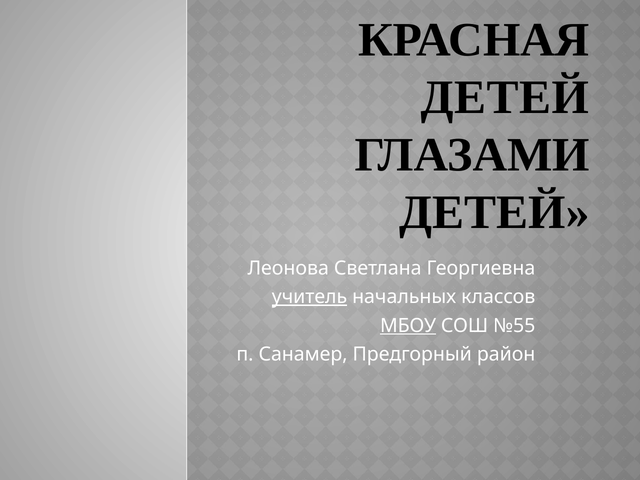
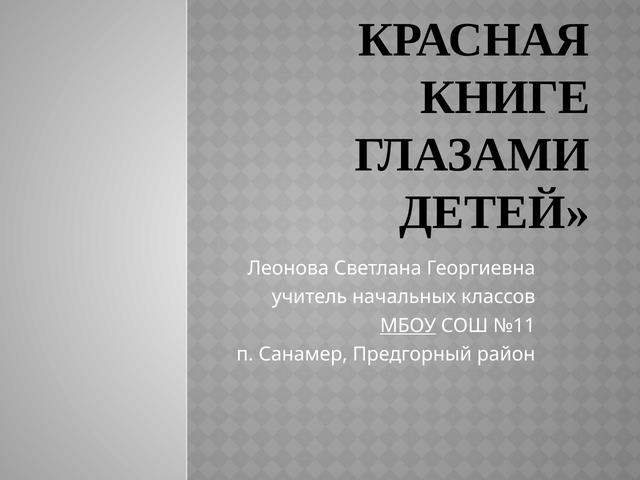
ДЕТЕЙ at (505, 97): ДЕТЕЙ -> КНИГЕ
учитель underline: present -> none
№55: №55 -> №11
